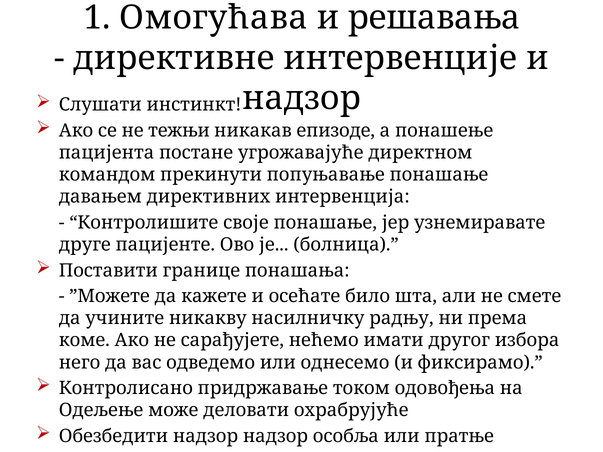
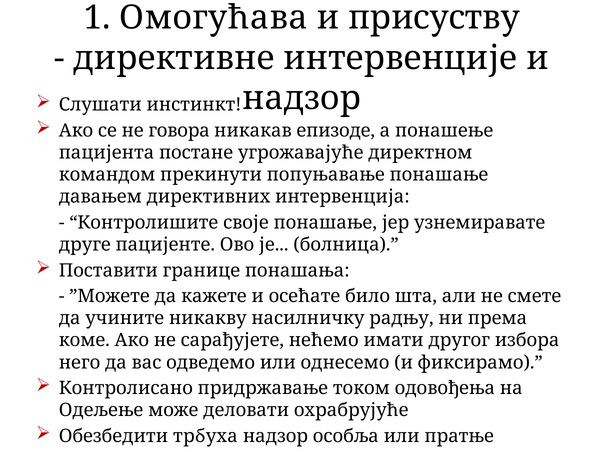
решавања: решавања -> присуству
тежњи: тежњи -> говора
Обезбедити надзор: надзор -> трбуха
